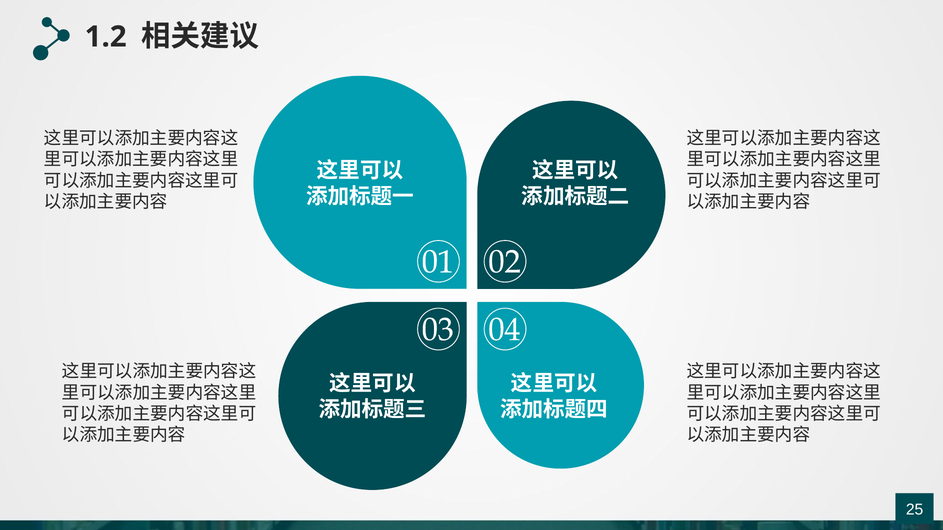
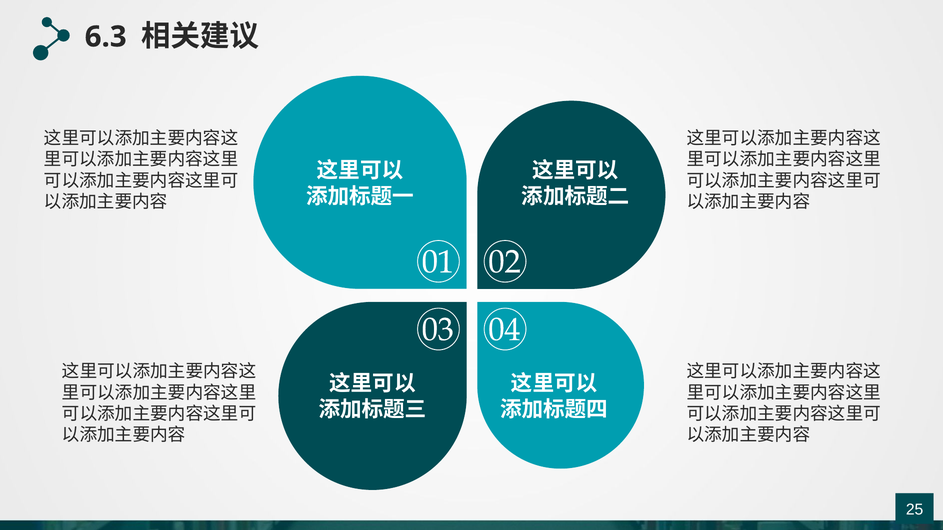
1.2: 1.2 -> 6.3
